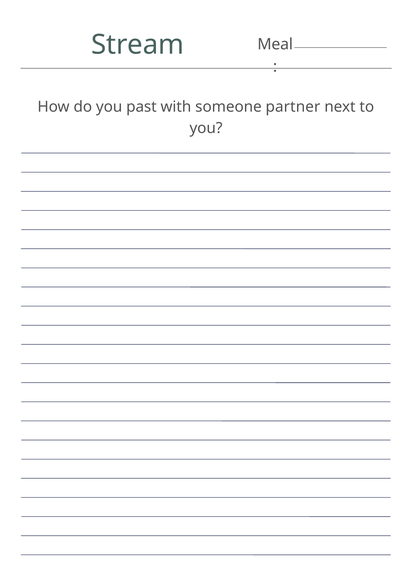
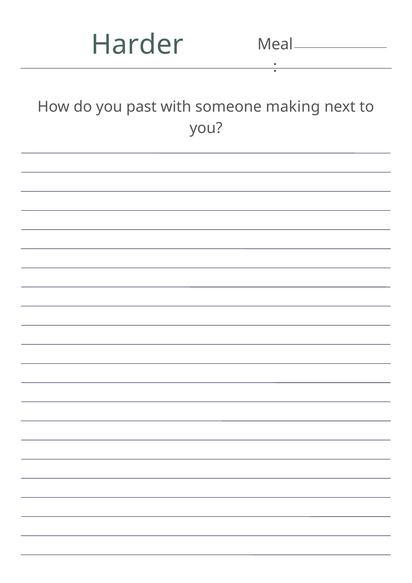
Stream: Stream -> Harder
partner: partner -> making
